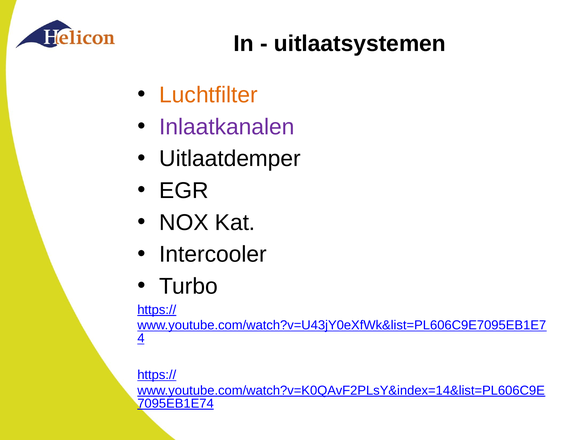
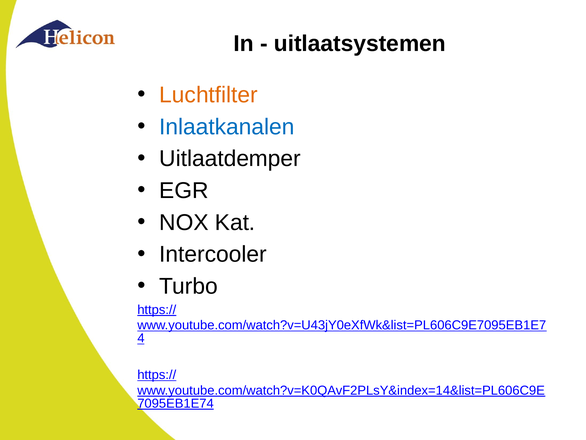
Inlaatkanalen colour: purple -> blue
